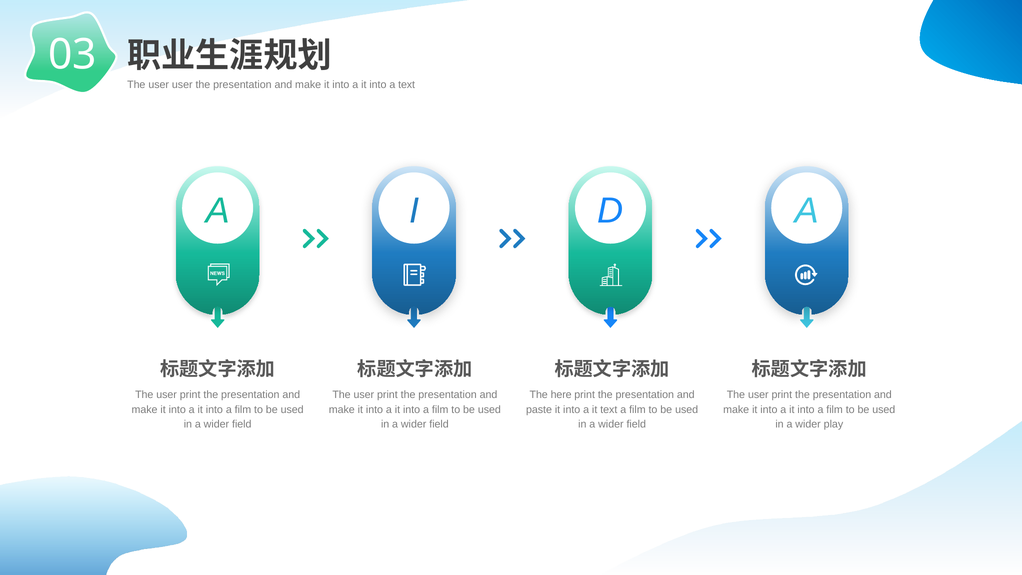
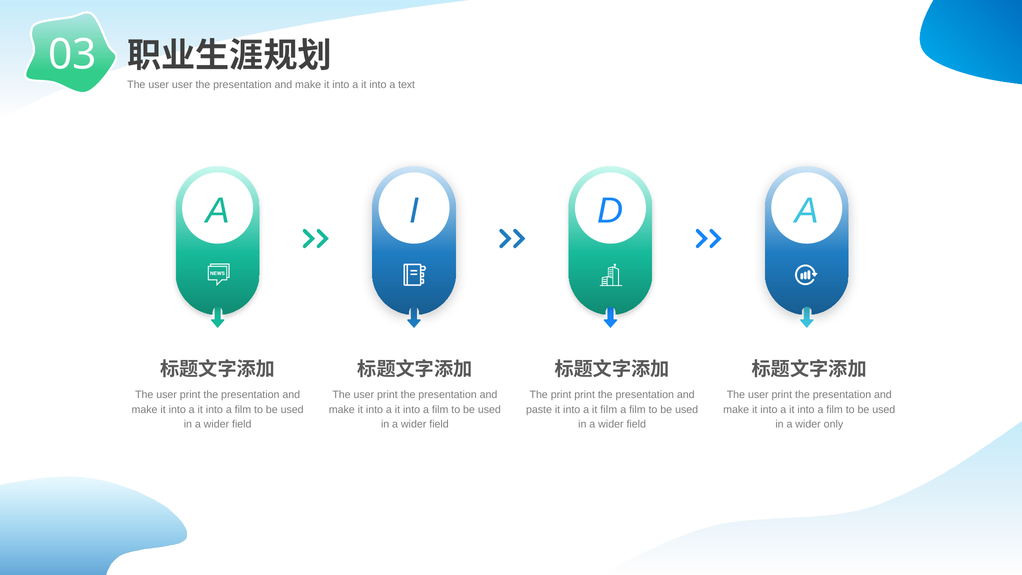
The here: here -> print
it text: text -> film
play: play -> only
